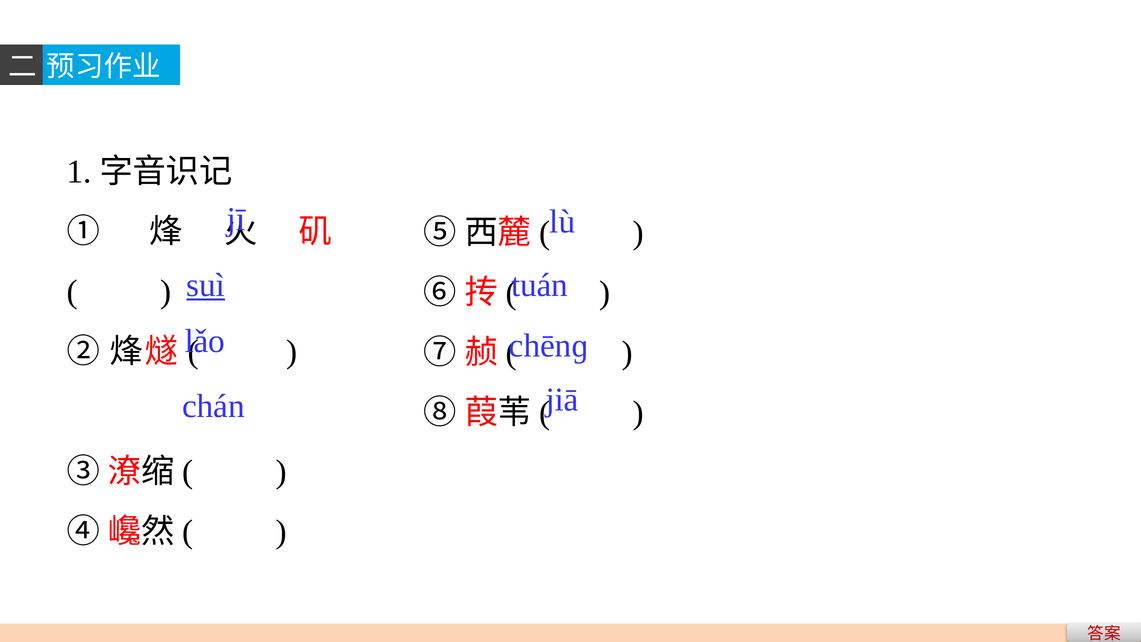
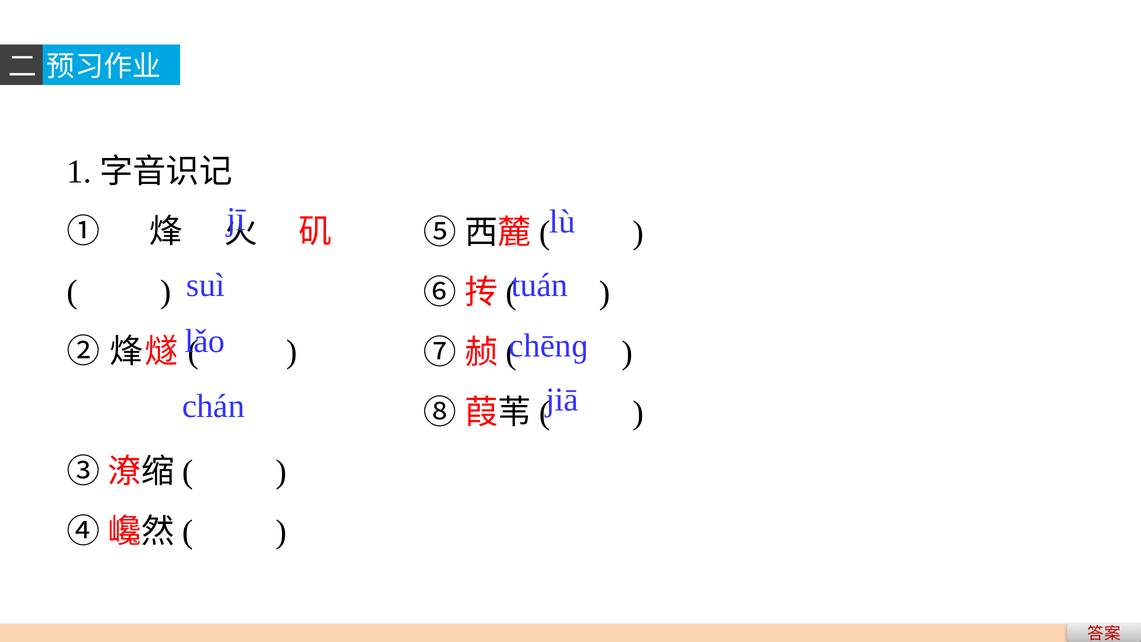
suì underline: present -> none
